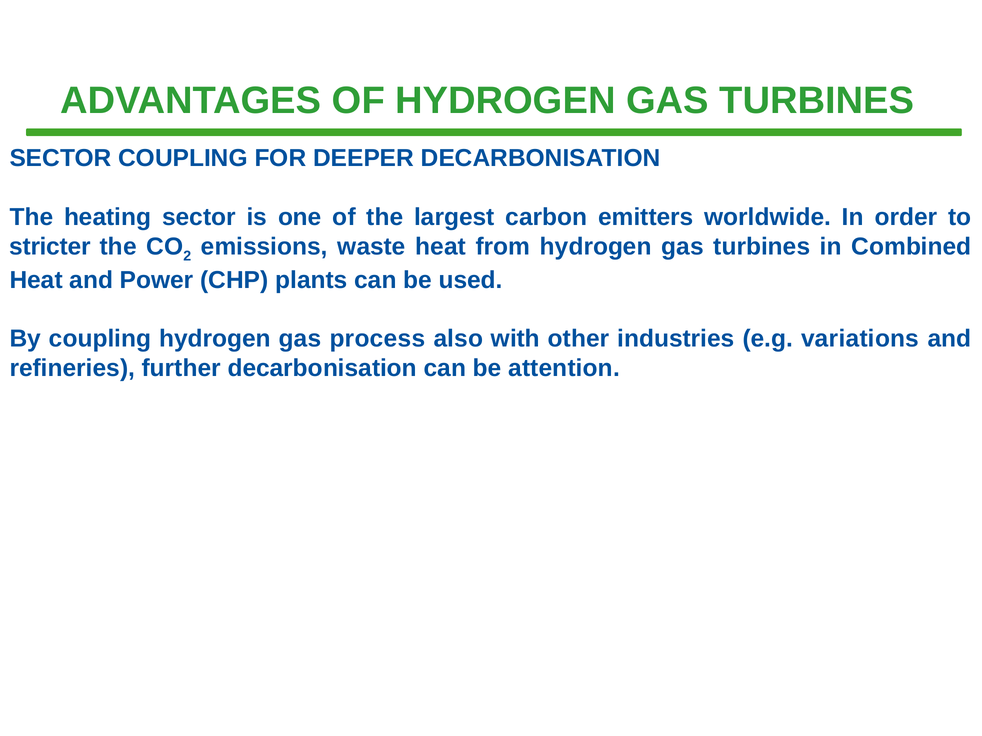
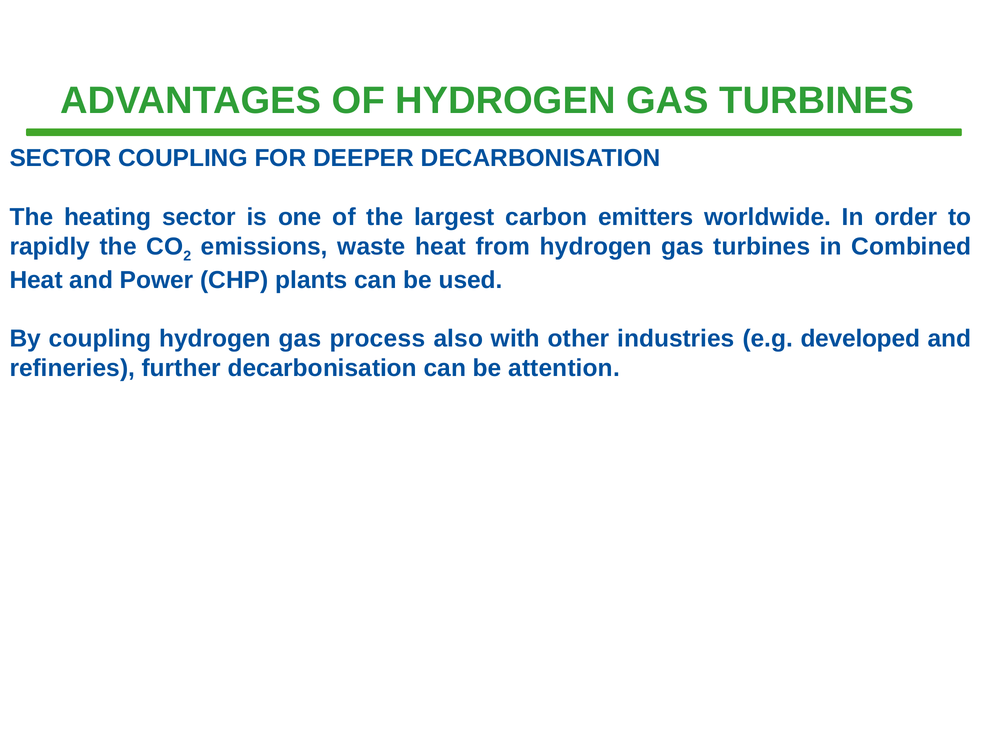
stricter: stricter -> rapidly
variations: variations -> developed
